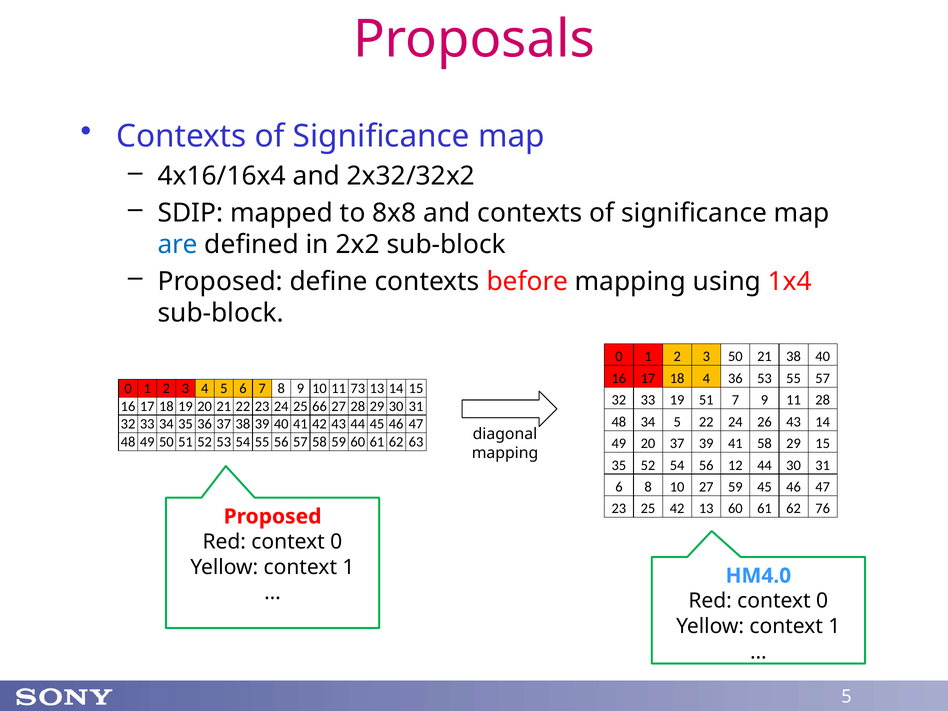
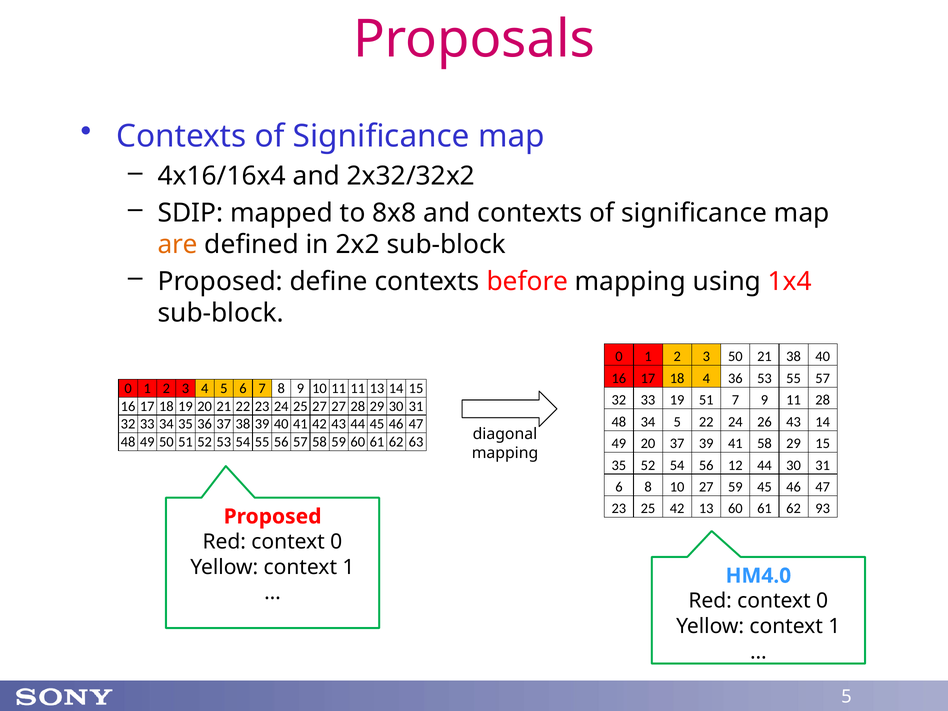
are colour: blue -> orange
11 73: 73 -> 11
25 66: 66 -> 27
76: 76 -> 93
